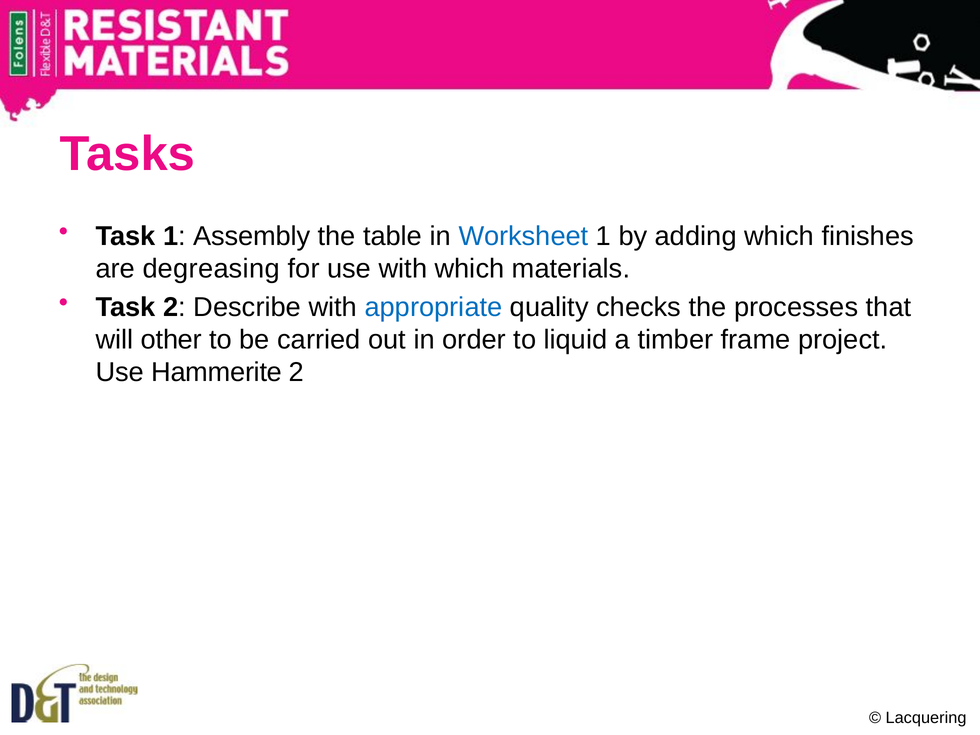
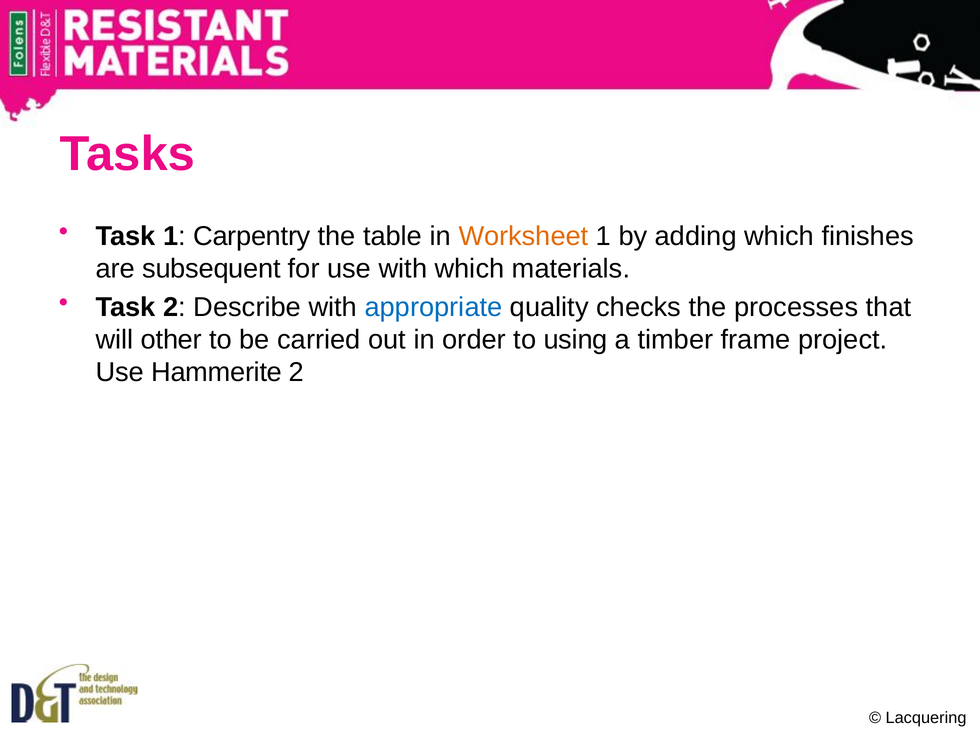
Assembly: Assembly -> Carpentry
Worksheet colour: blue -> orange
degreasing: degreasing -> subsequent
liquid: liquid -> using
